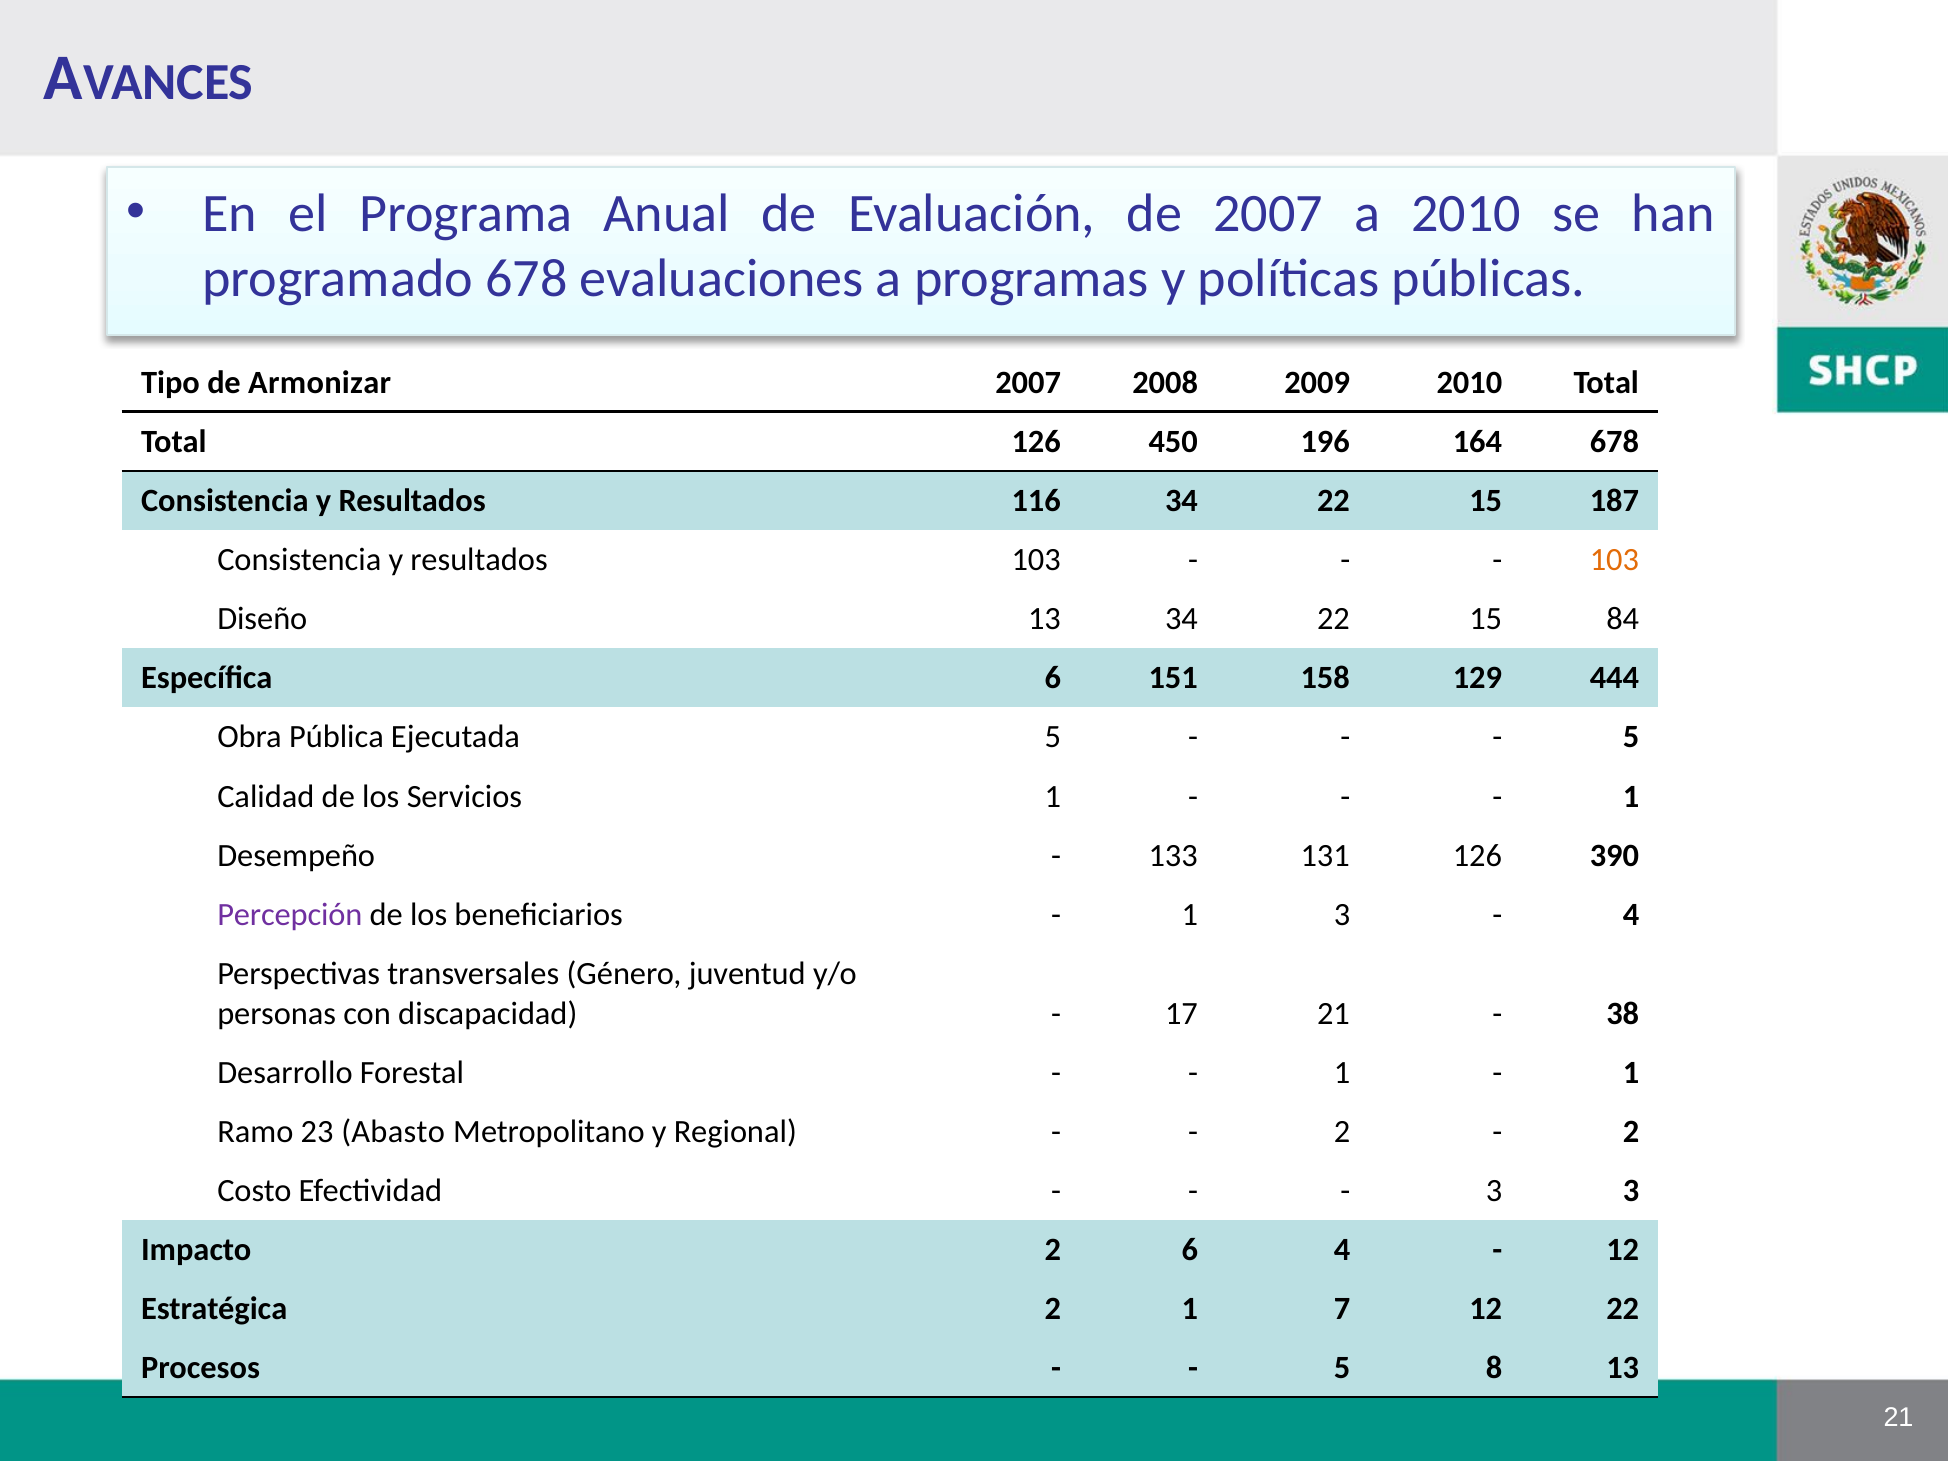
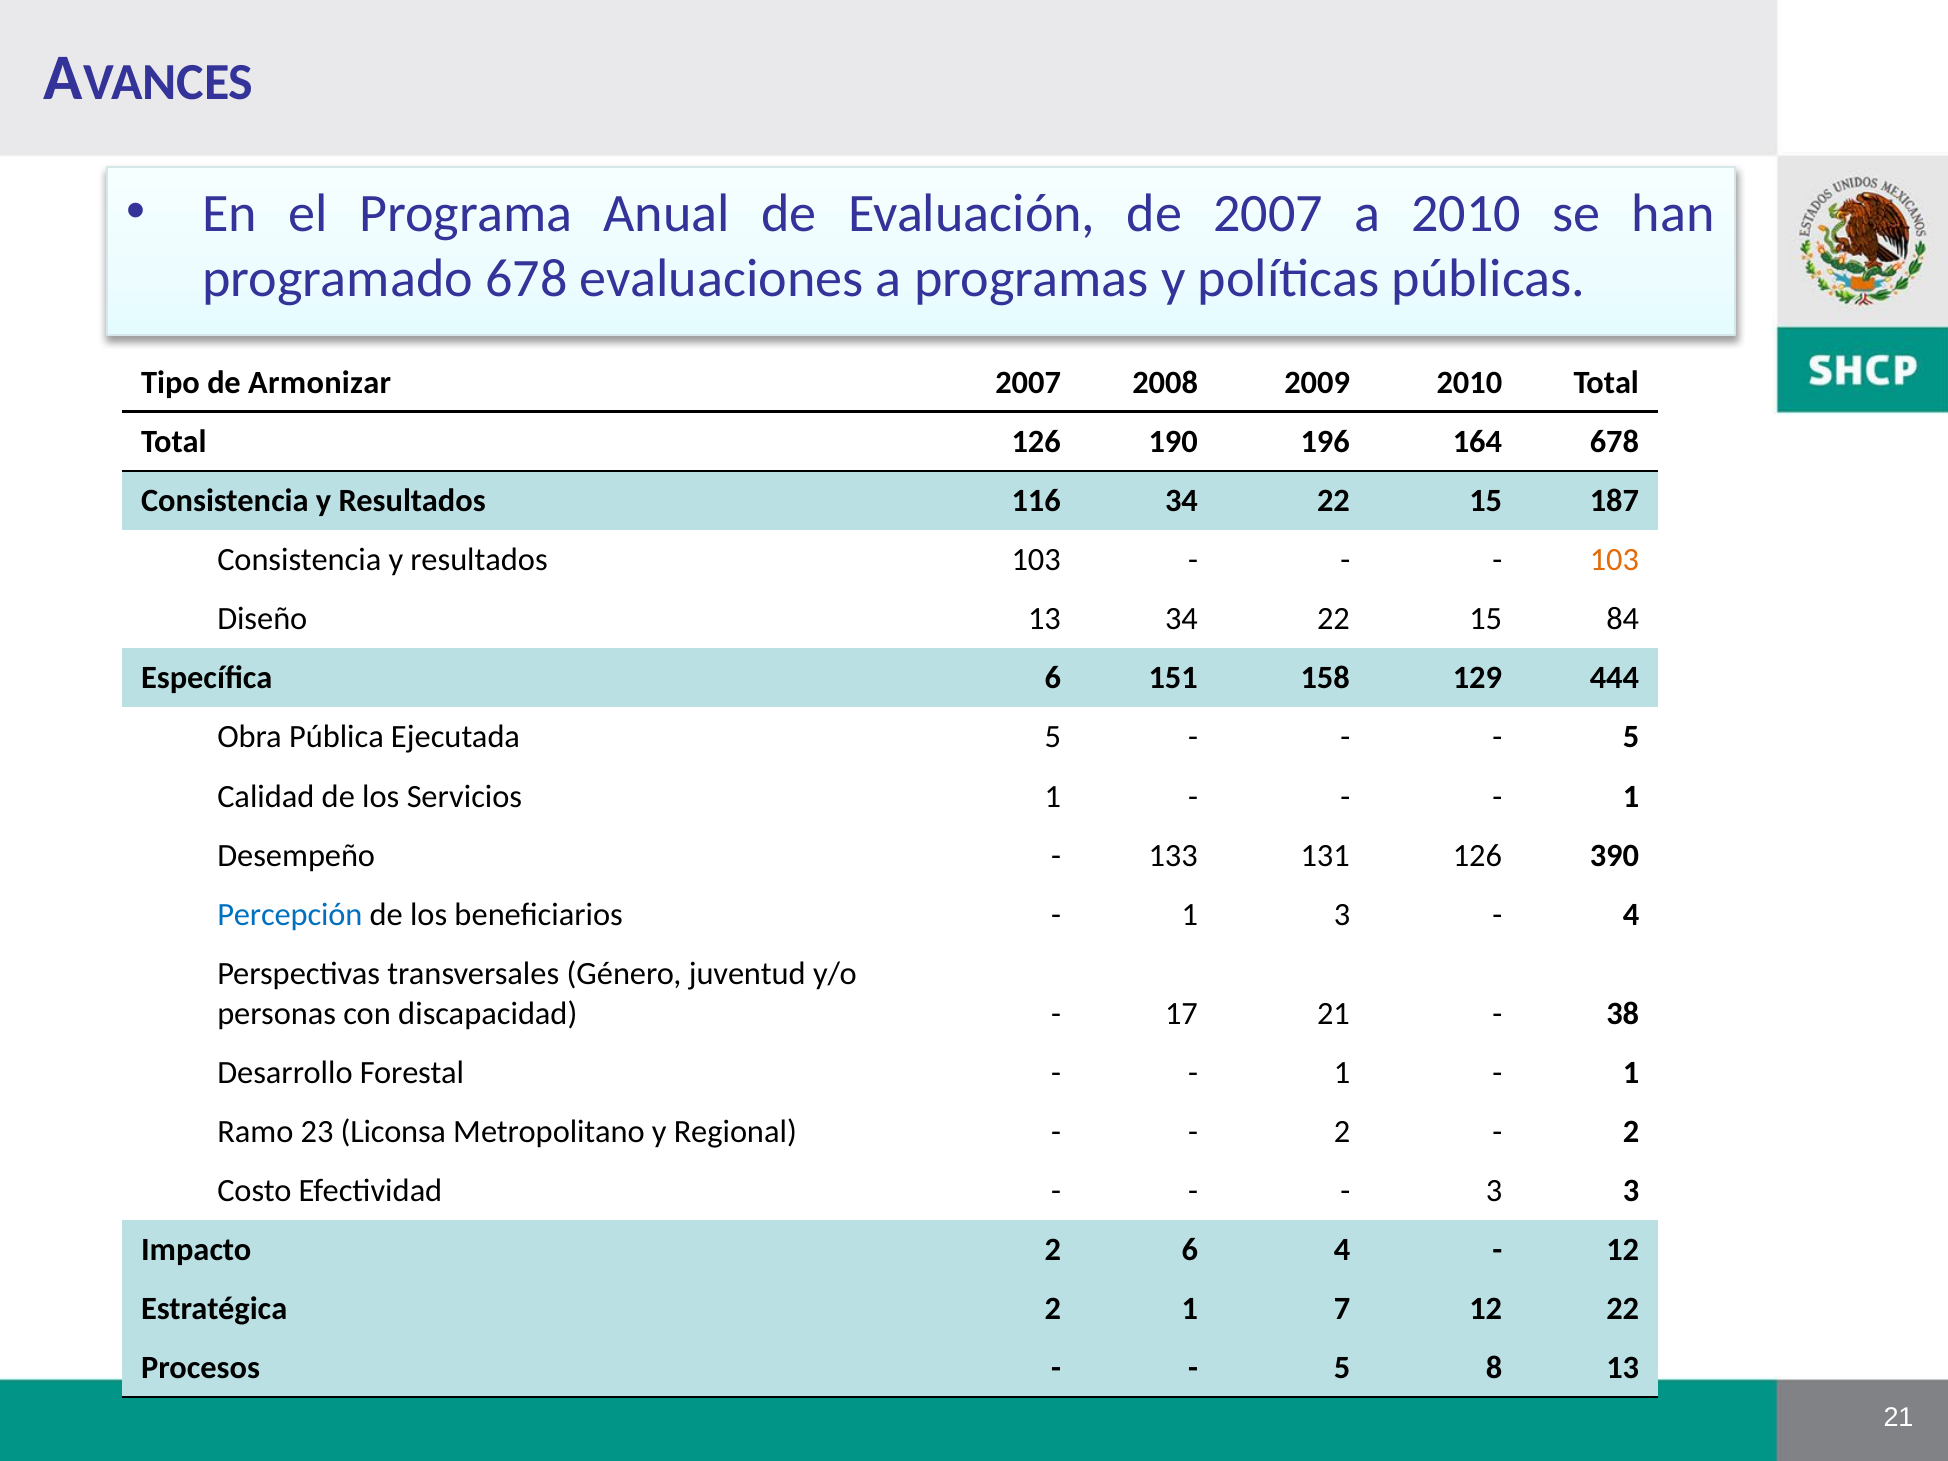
450: 450 -> 190
Percepción colour: purple -> blue
Abasto: Abasto -> Liconsa
